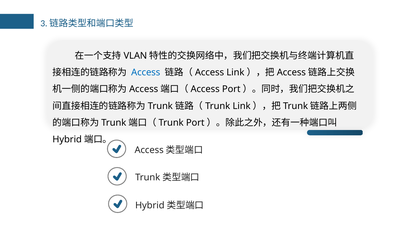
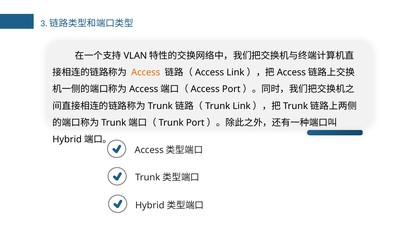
Access colour: blue -> orange
